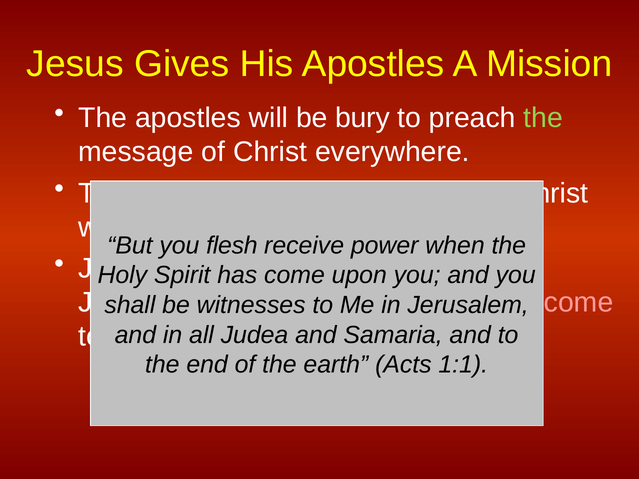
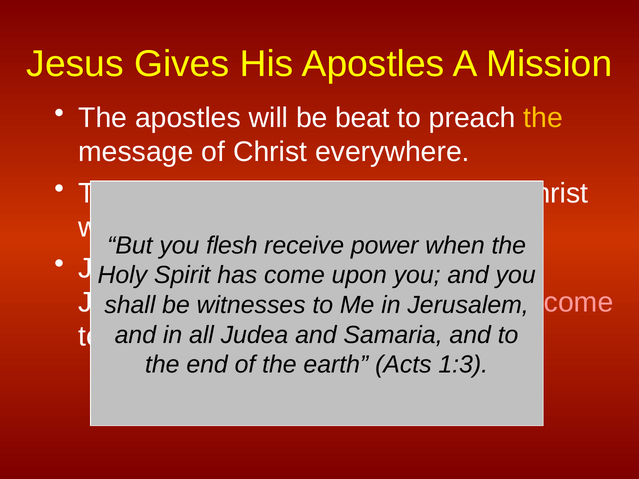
bury: bury -> beat
the at (543, 118) colour: light green -> yellow
1:1: 1:1 -> 1:3
